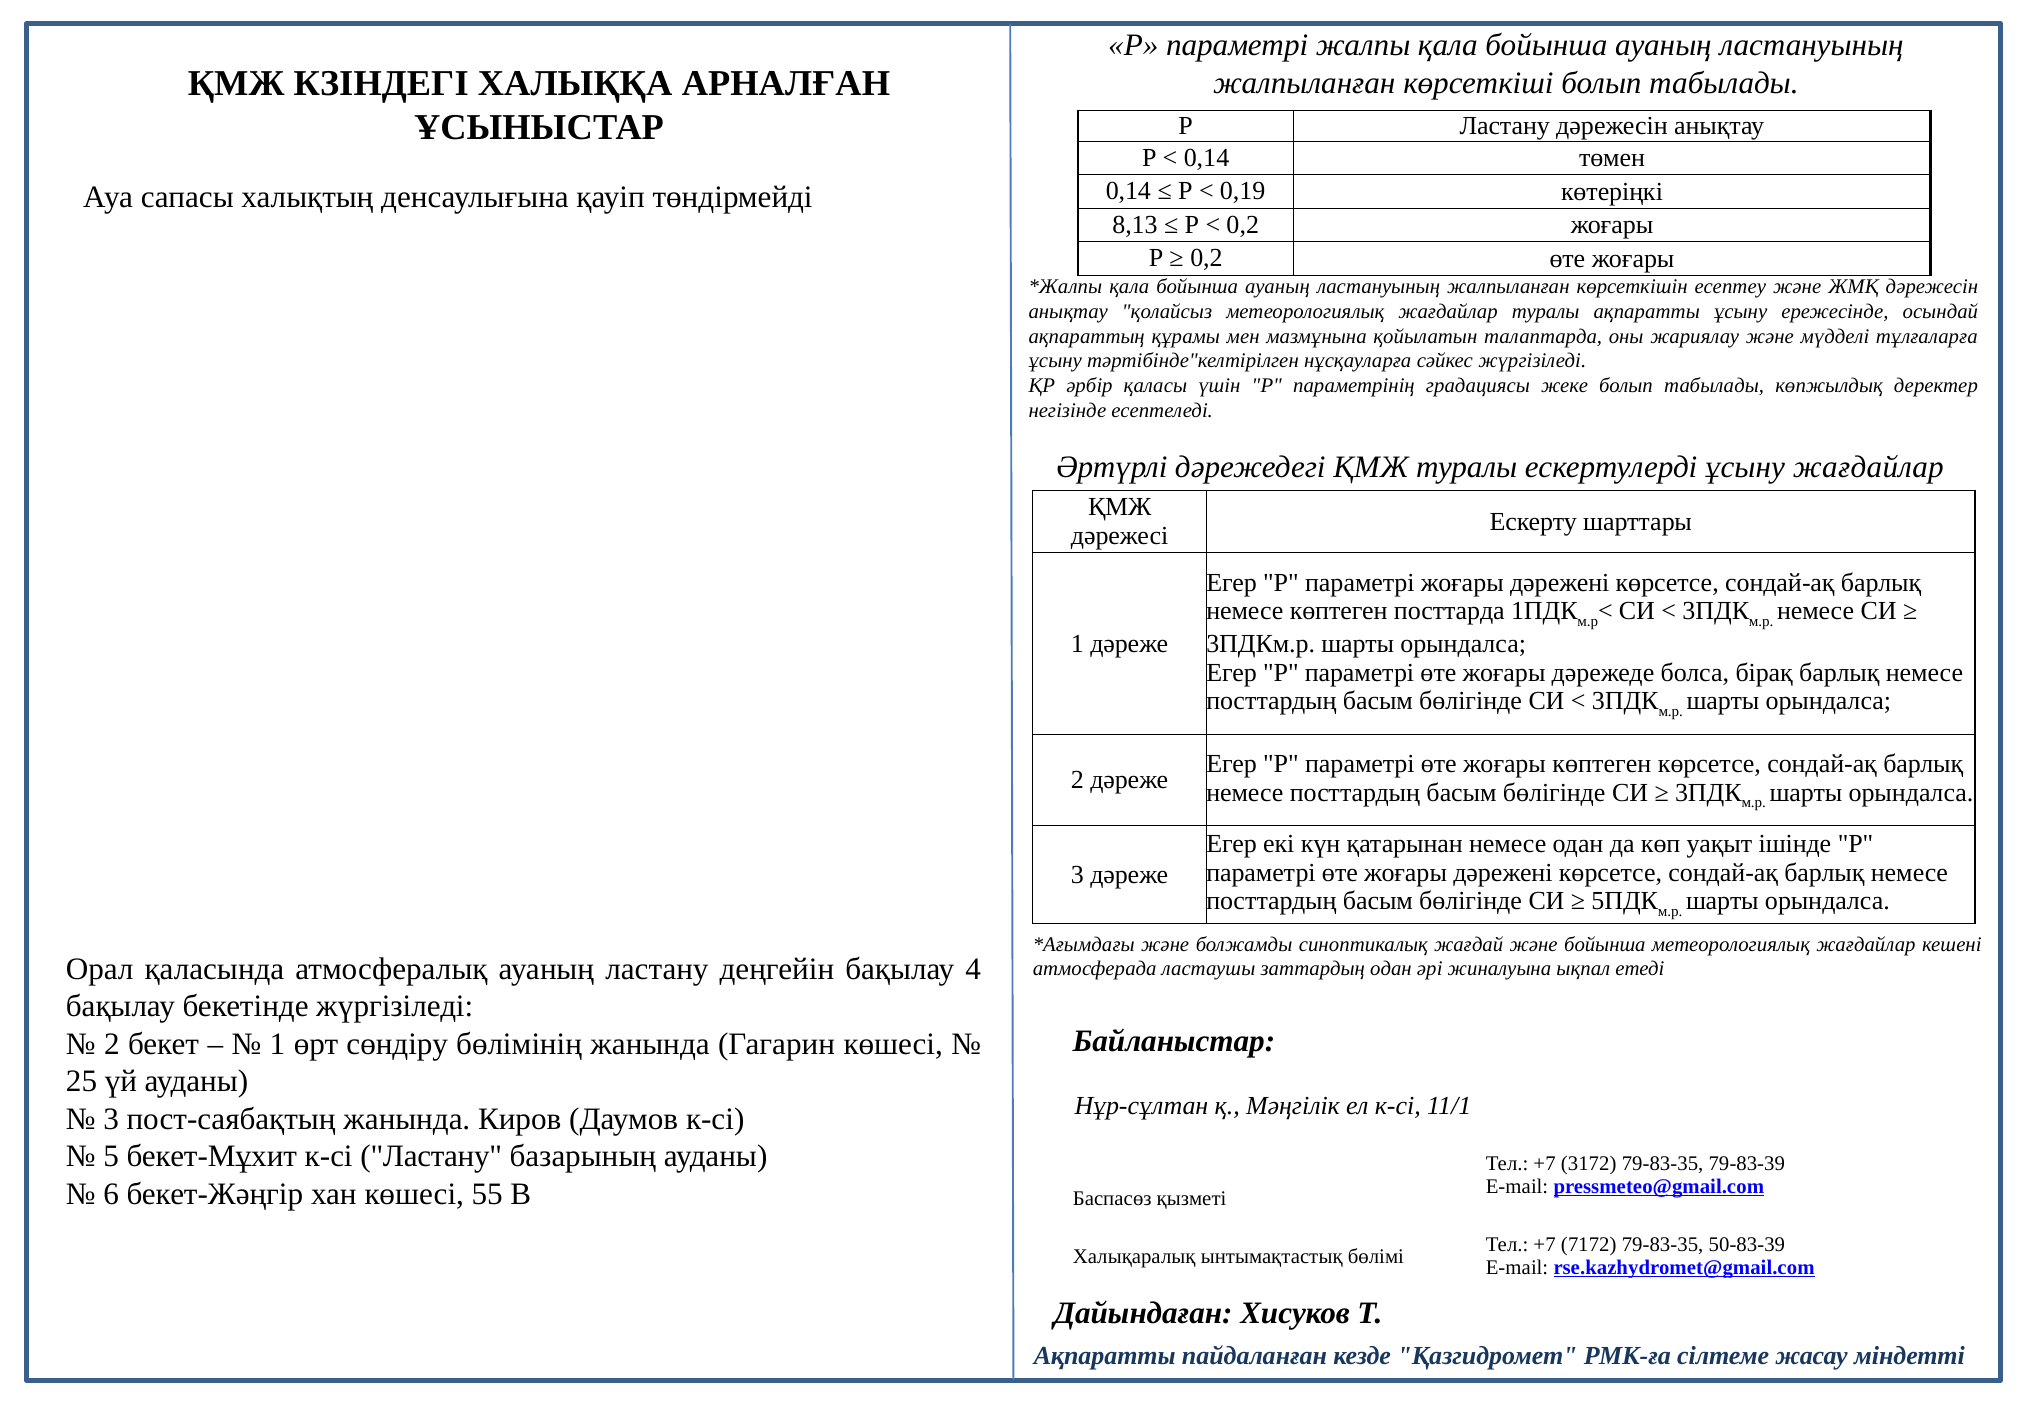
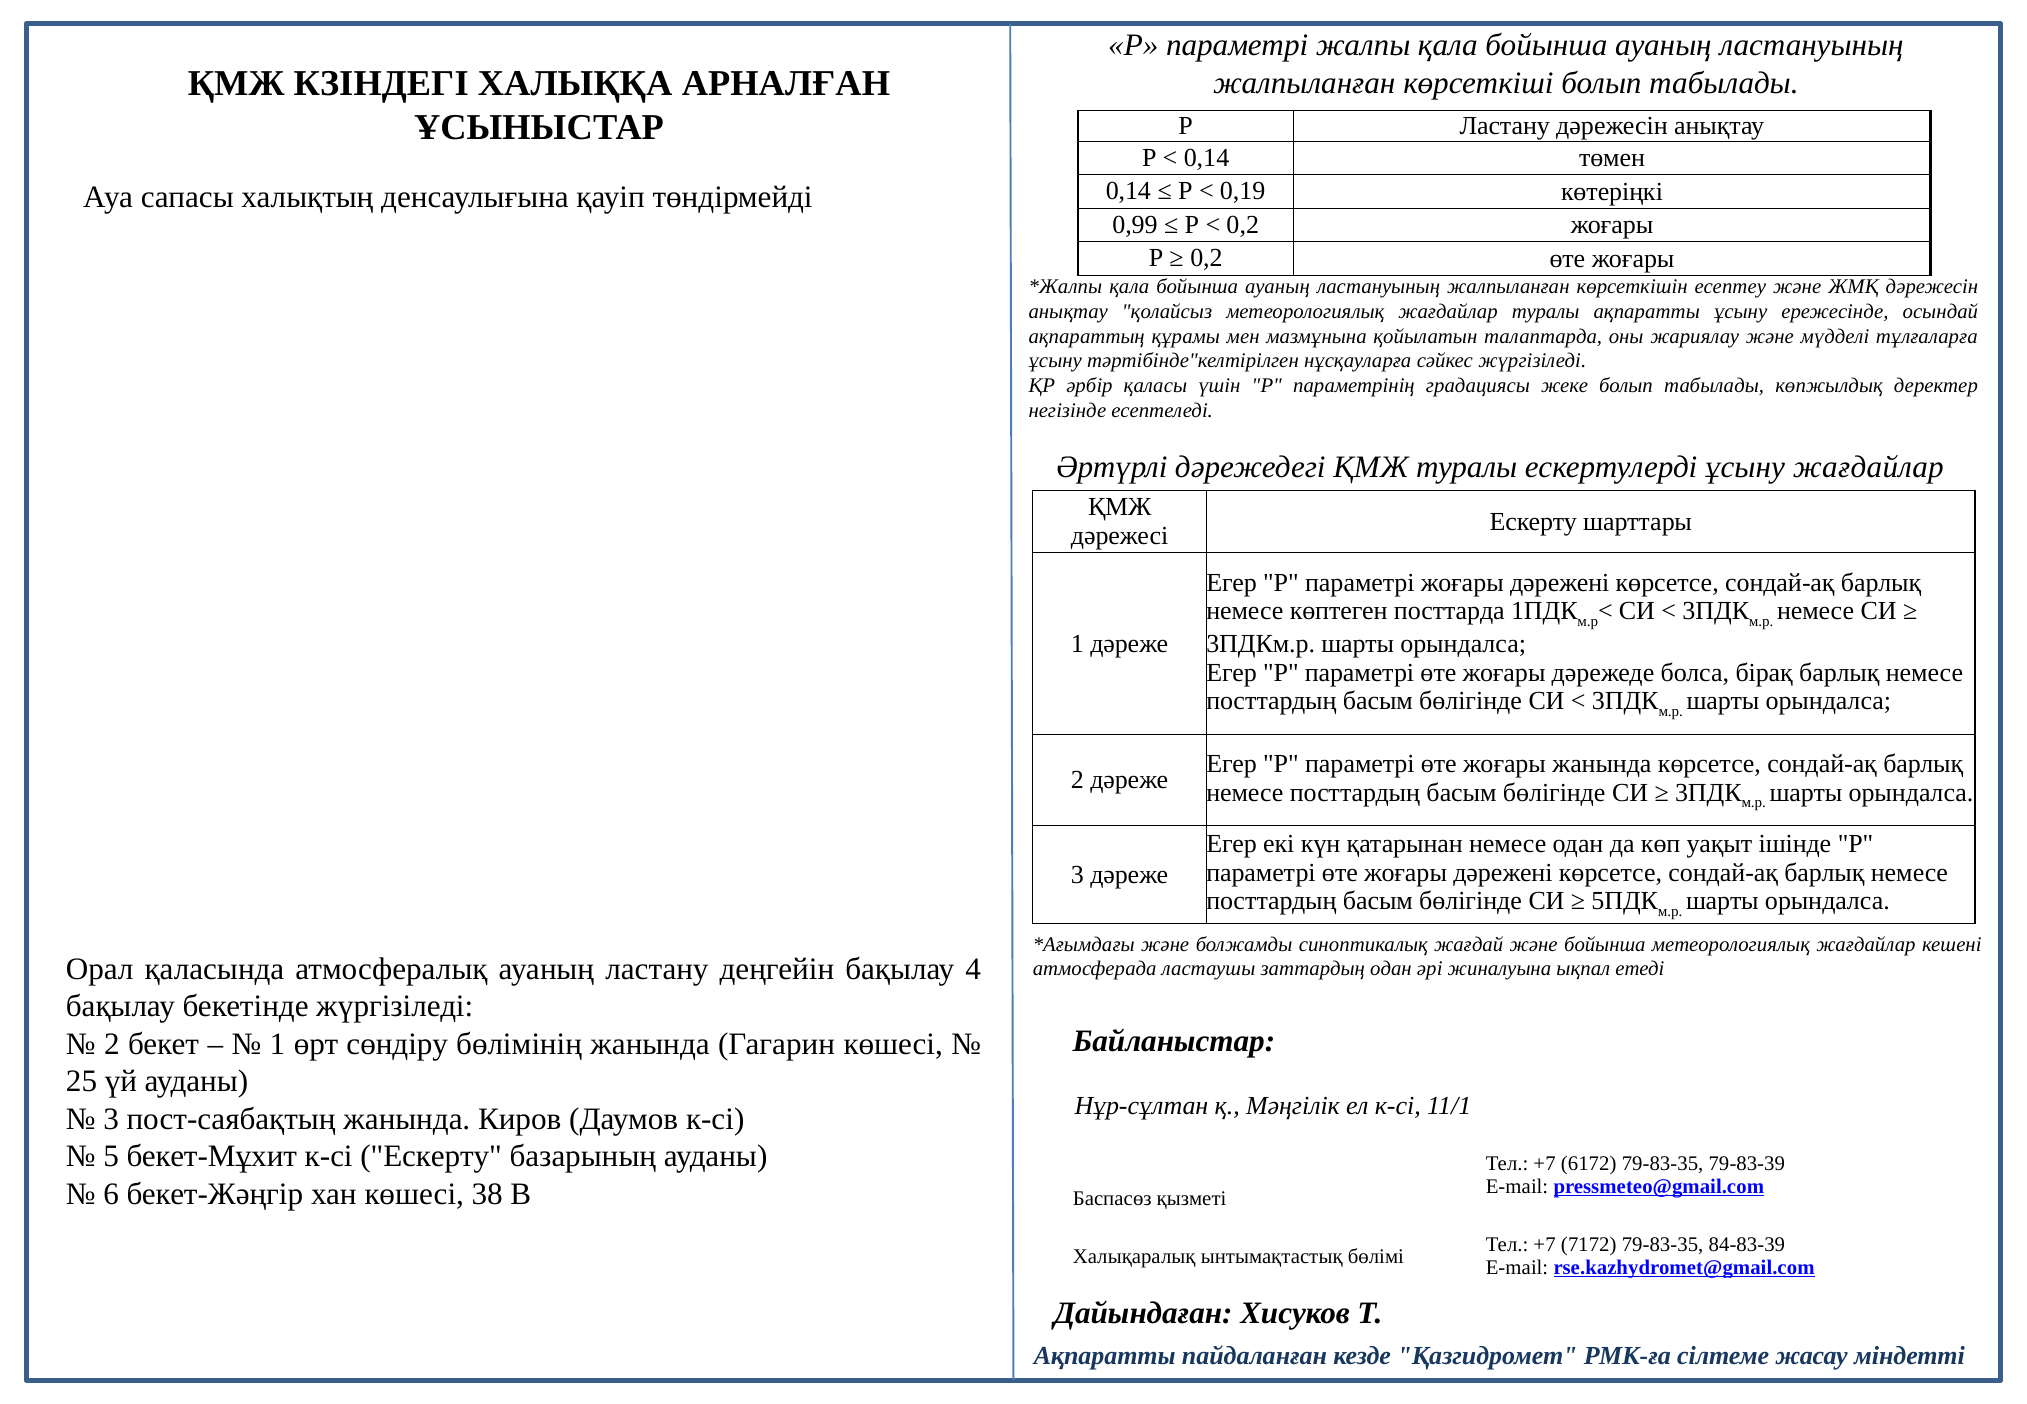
8,13: 8,13 -> 0,99
жоғары көптеген: көптеген -> жанында
к-сі Ластану: Ластану -> Ескерту
3172: 3172 -> 6172
55: 55 -> 38
50-83-39: 50-83-39 -> 84-83-39
